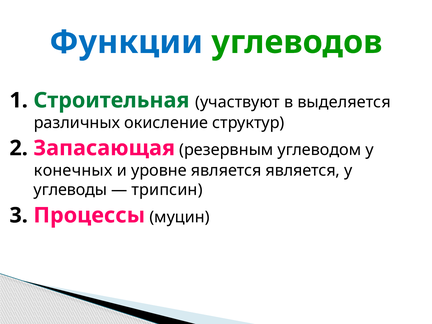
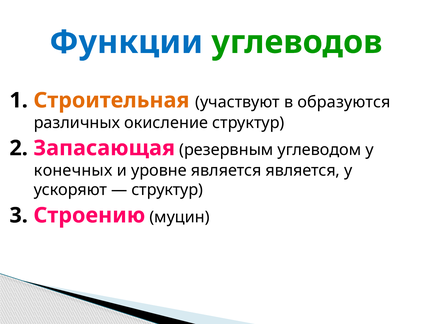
Строительная colour: green -> orange
выделяется: выделяется -> образуются
углеводы: углеводы -> ускоряют
трипсин at (167, 190): трипсин -> структур
Процессы: Процессы -> Строению
